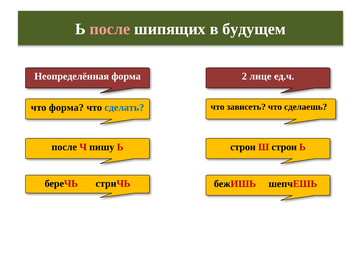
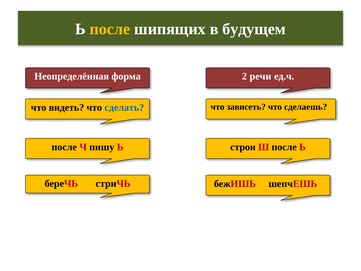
после at (110, 29) colour: pink -> yellow
лице: лице -> речи
что форма: форма -> видеть
Ш строи: строи -> после
